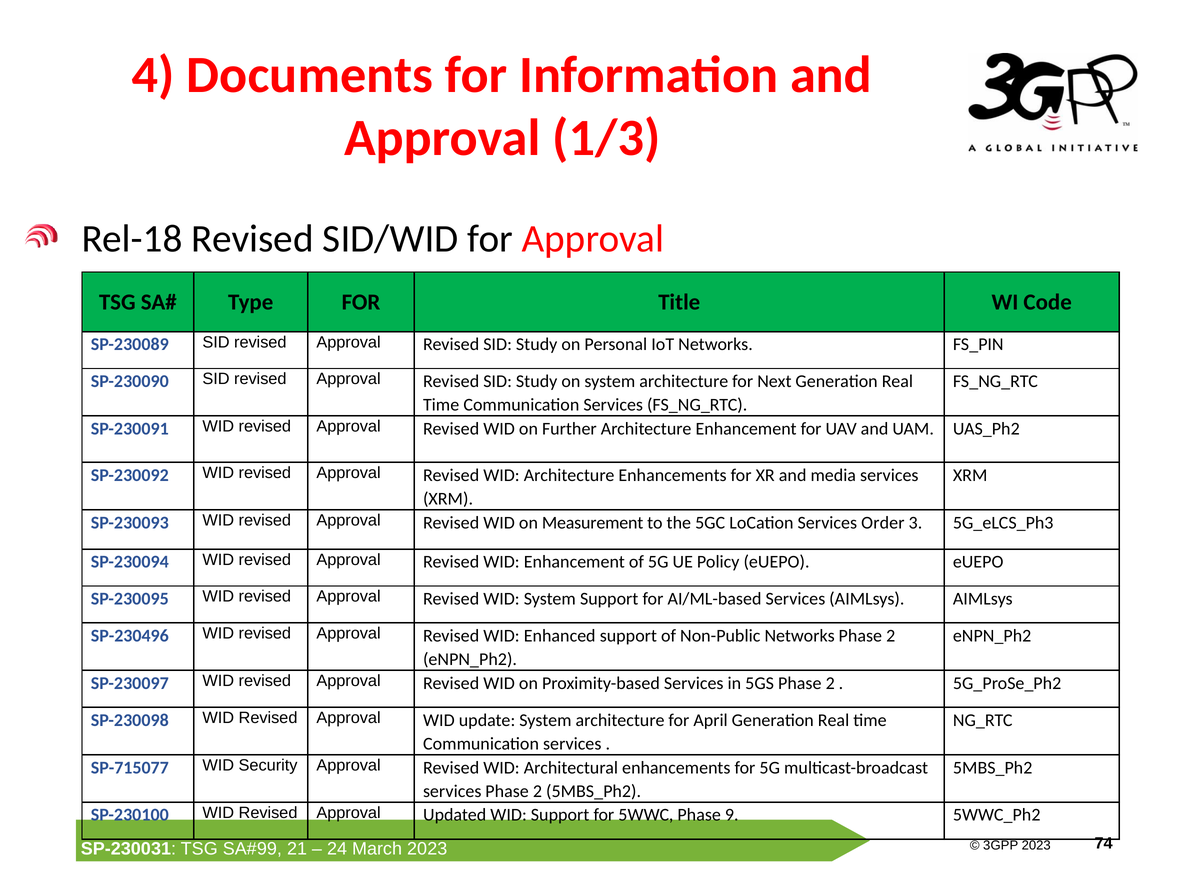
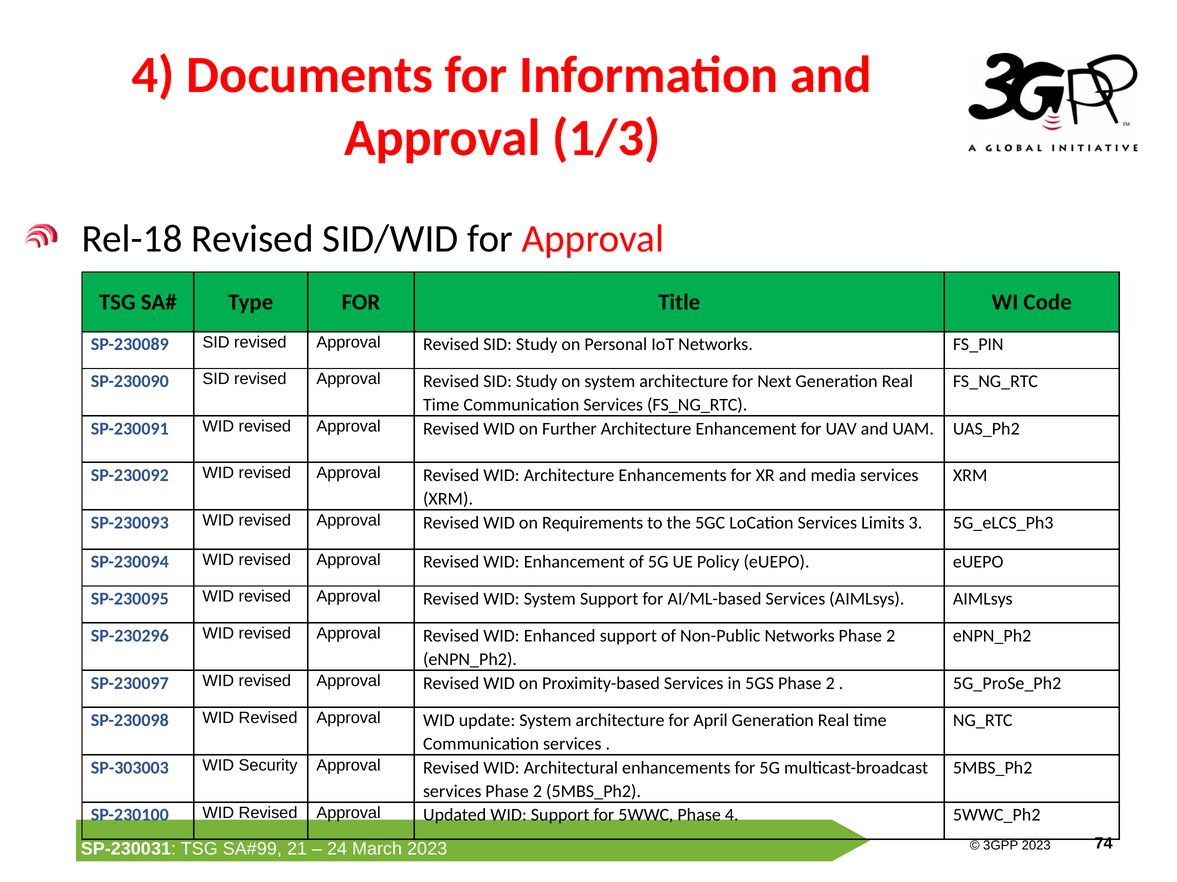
Measurement: Measurement -> Requirements
Order: Order -> Limits
SP-230496: SP-230496 -> SP-230296
SP-715077: SP-715077 -> SP-303003
Phase 9: 9 -> 4
